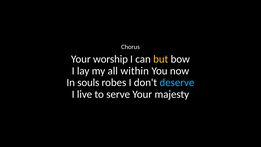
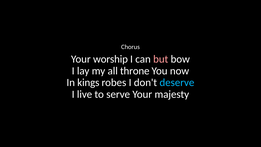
but colour: yellow -> pink
within: within -> throne
souls: souls -> kings
